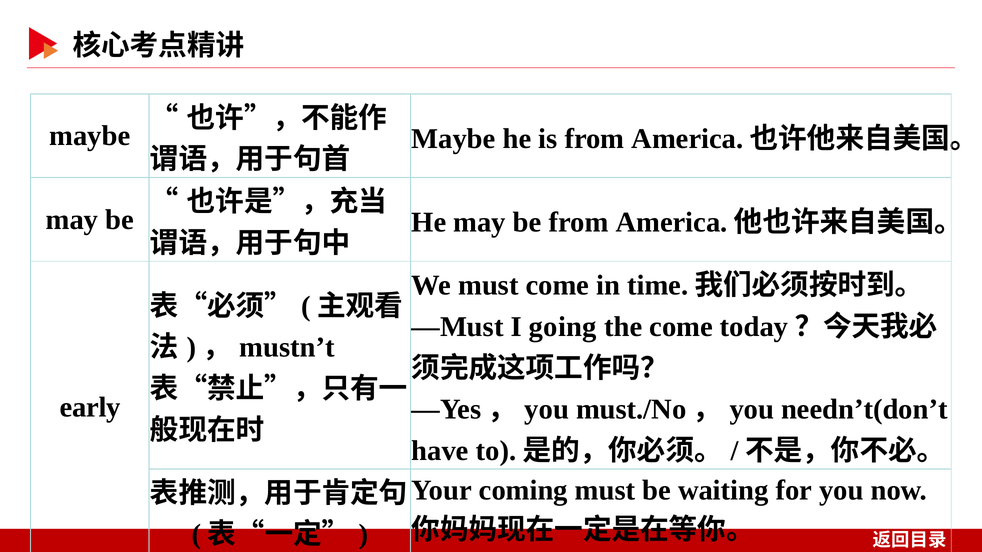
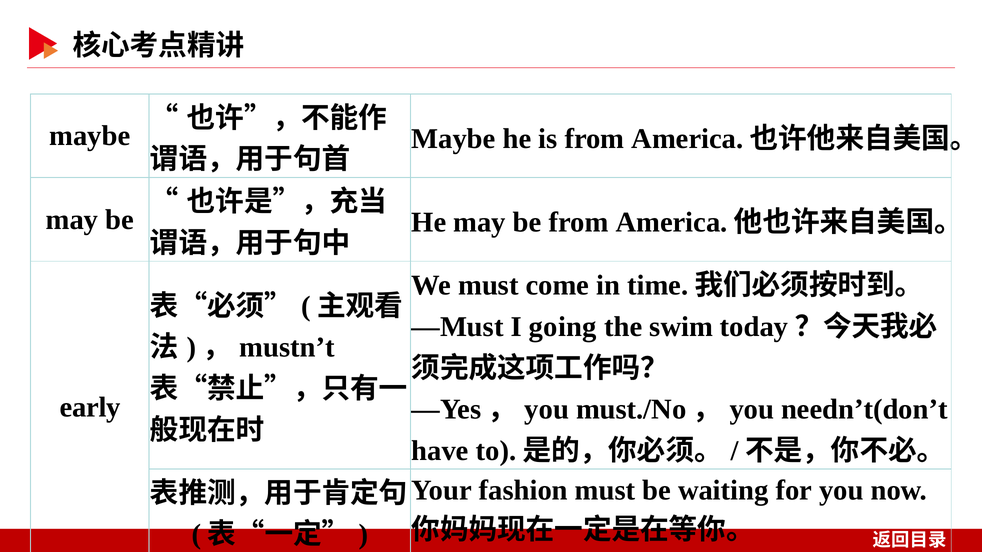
the come: come -> swim
coming: coming -> fashion
